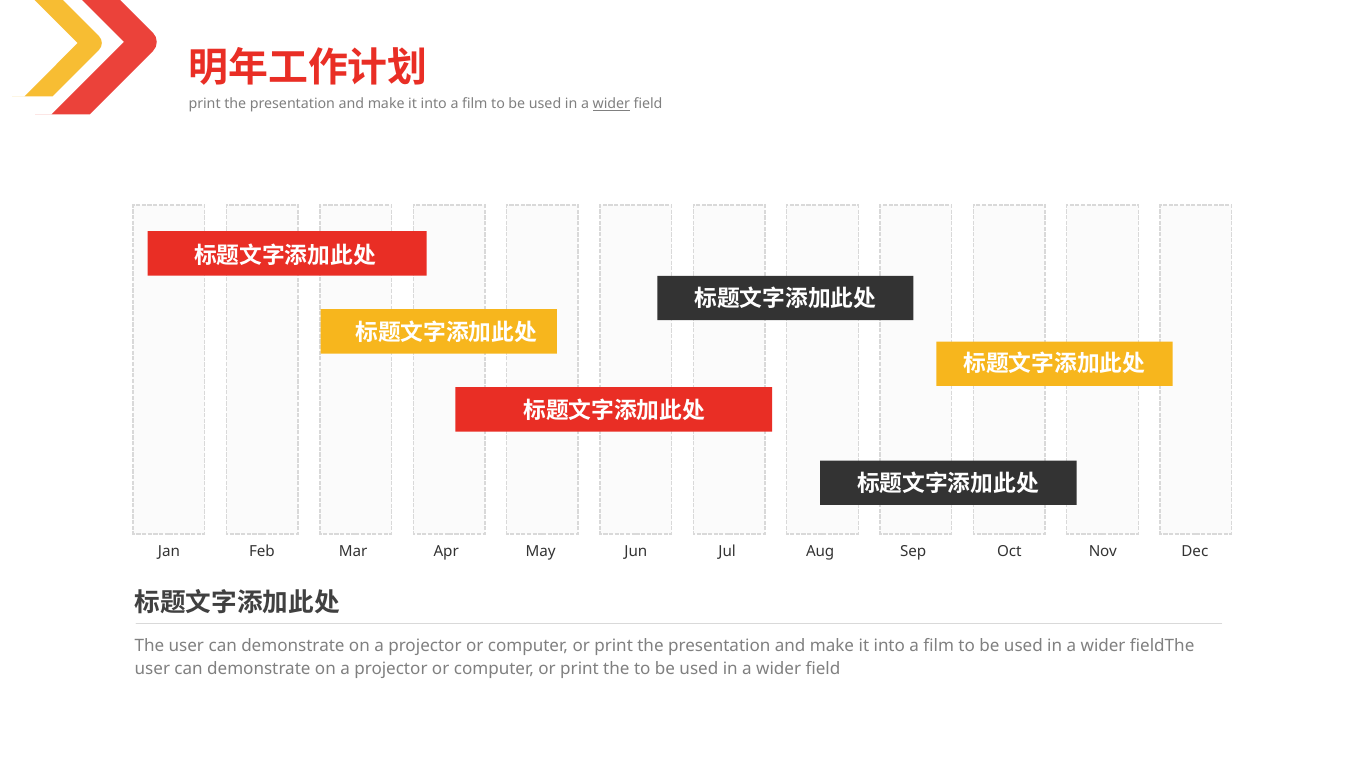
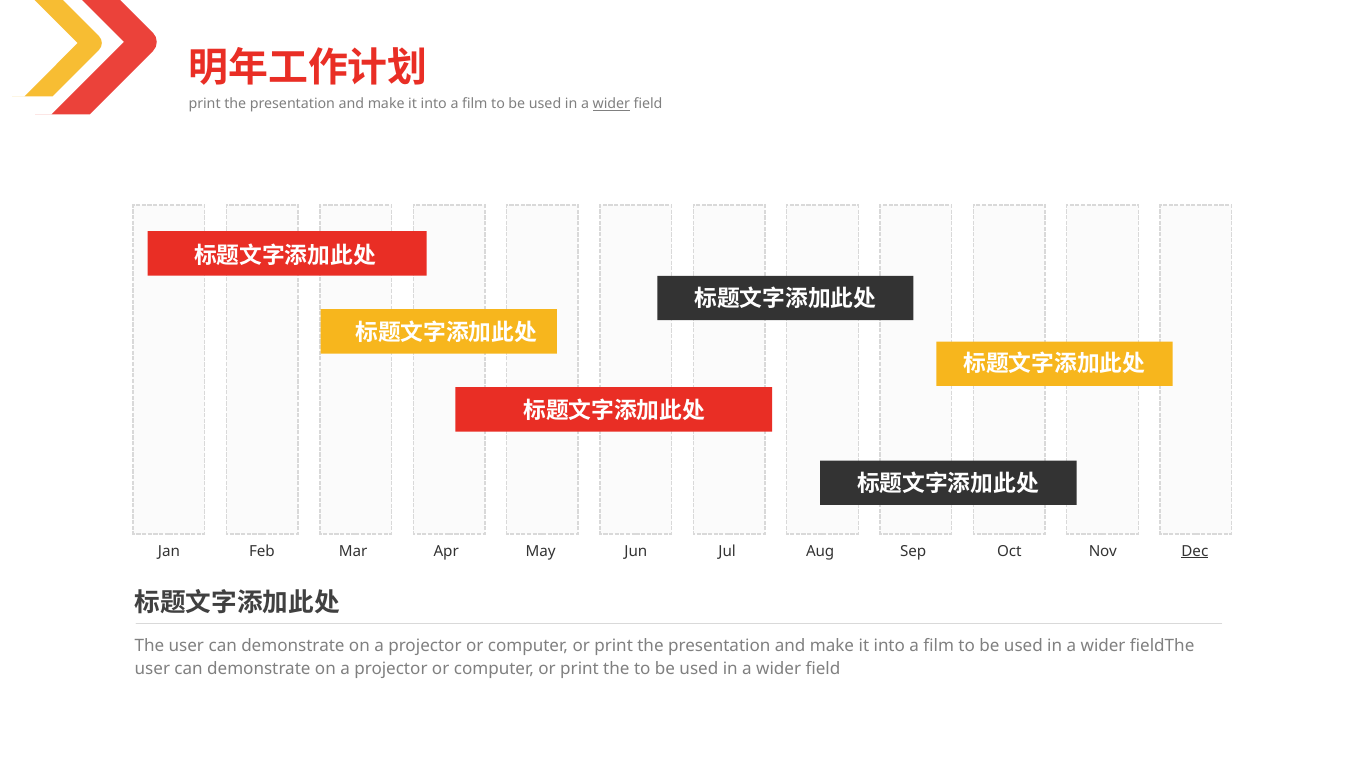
Dec underline: none -> present
